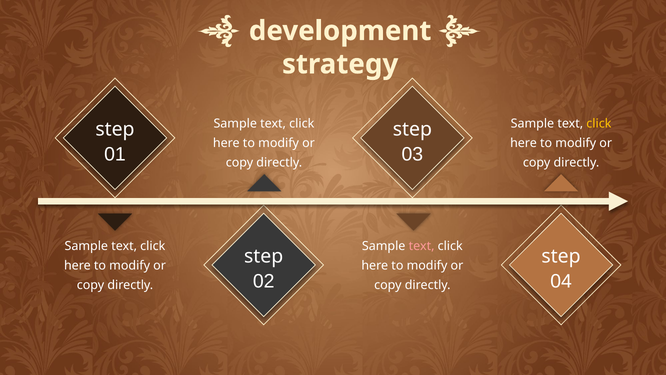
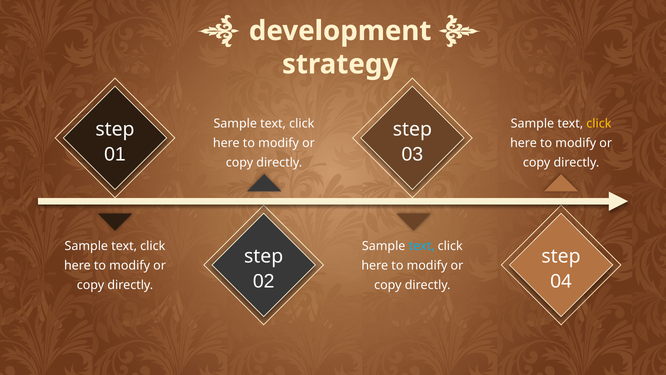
text at (422, 246) colour: pink -> light blue
